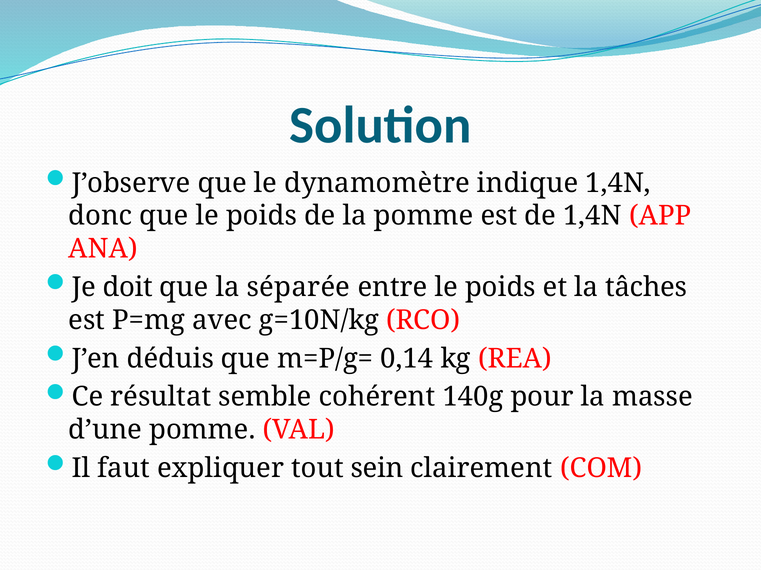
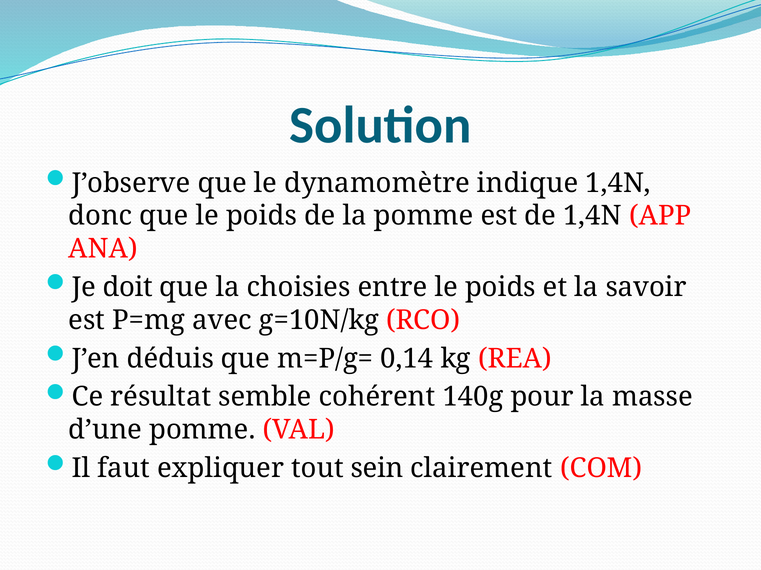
séparée: séparée -> choisies
tâches: tâches -> savoir
